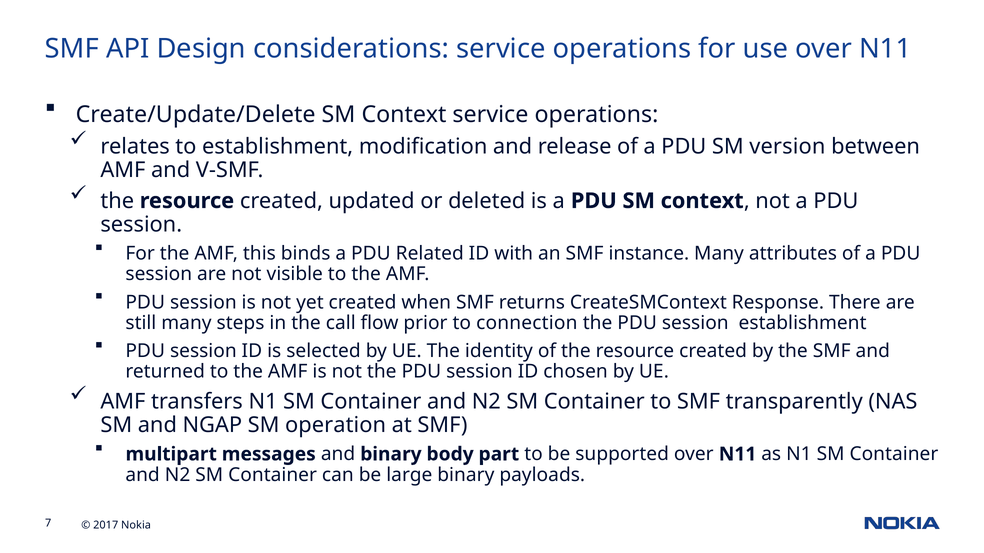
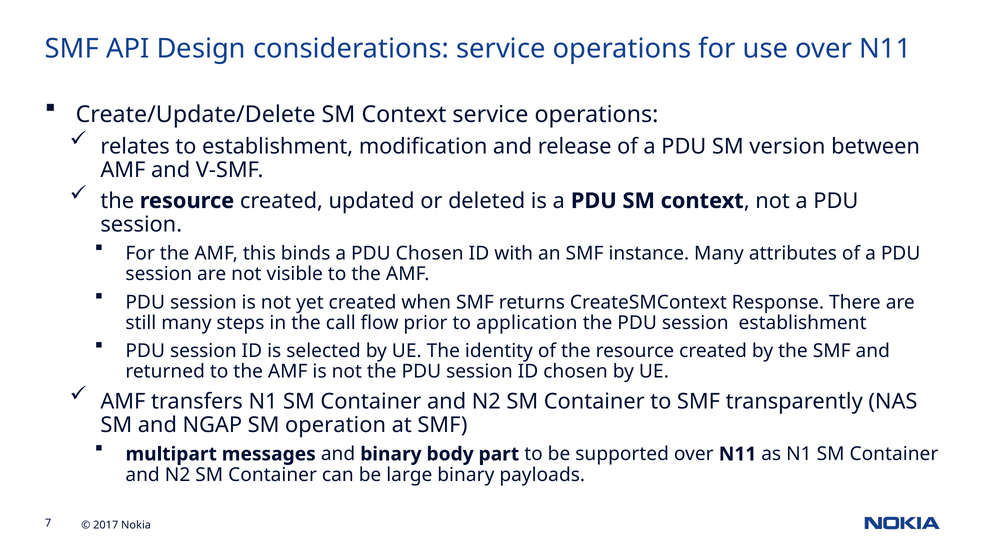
PDU Related: Related -> Chosen
connection: connection -> application
